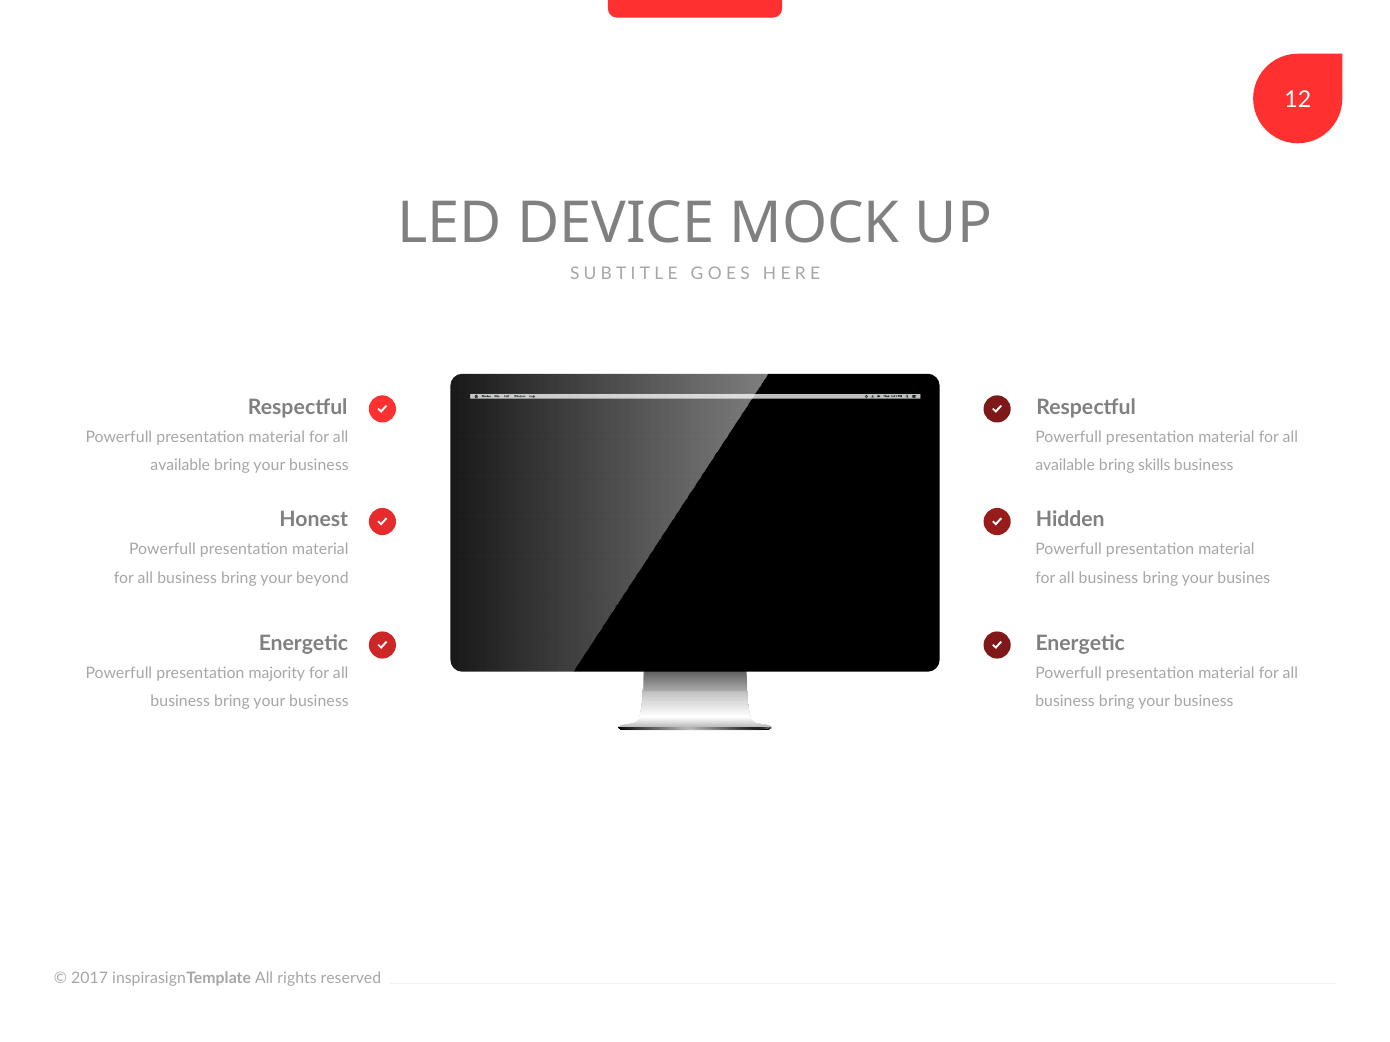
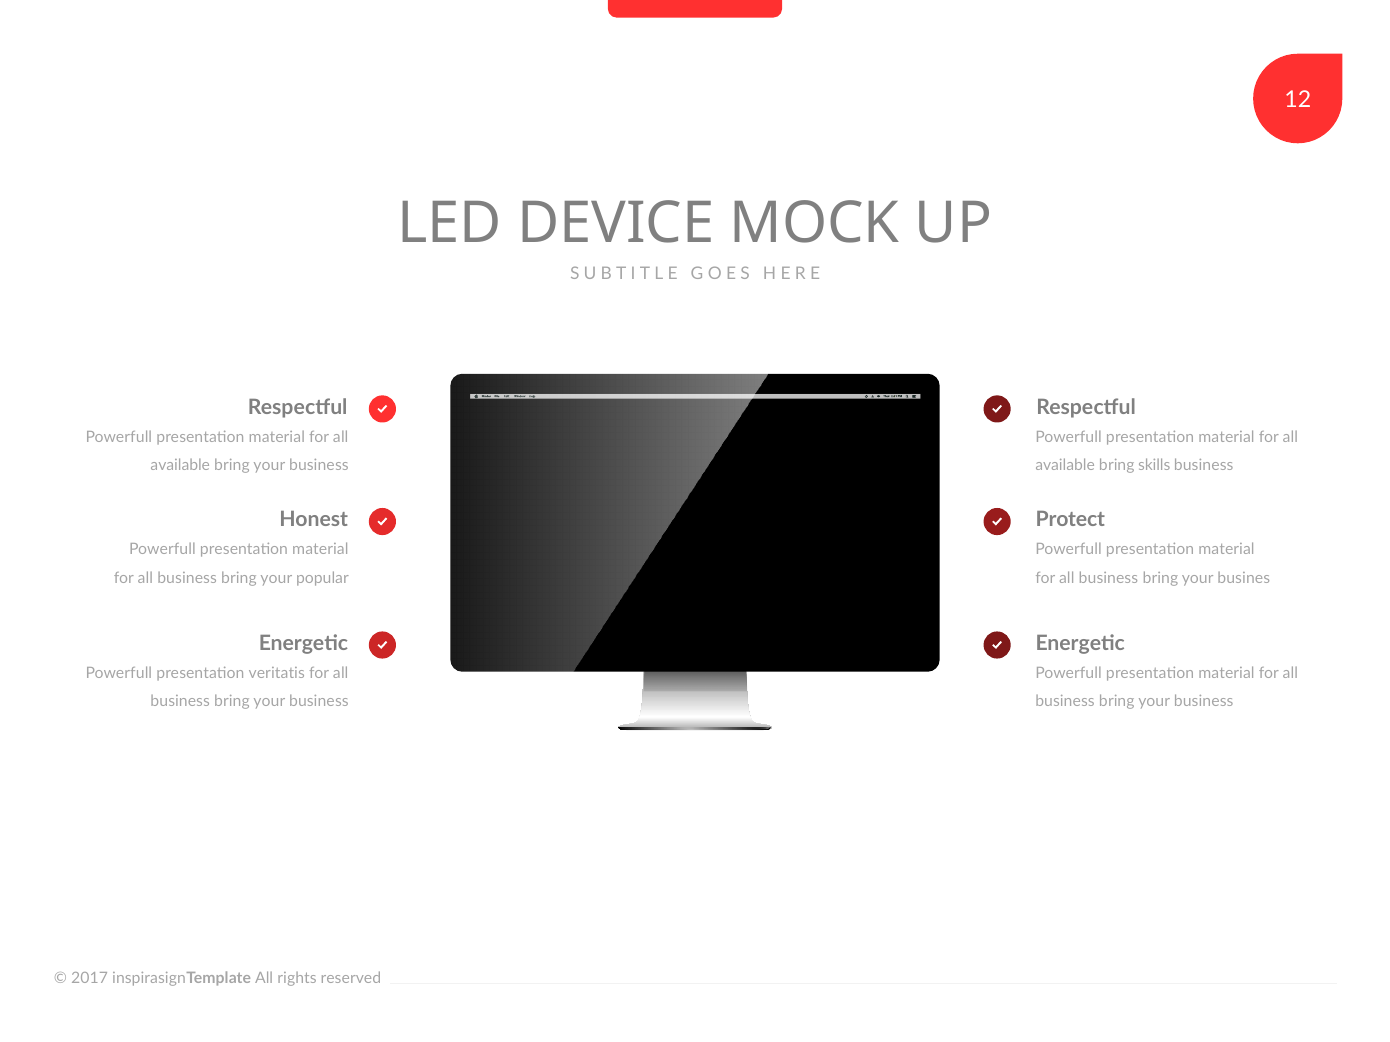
Hidden: Hidden -> Protect
beyond: beyond -> popular
majority: majority -> veritatis
